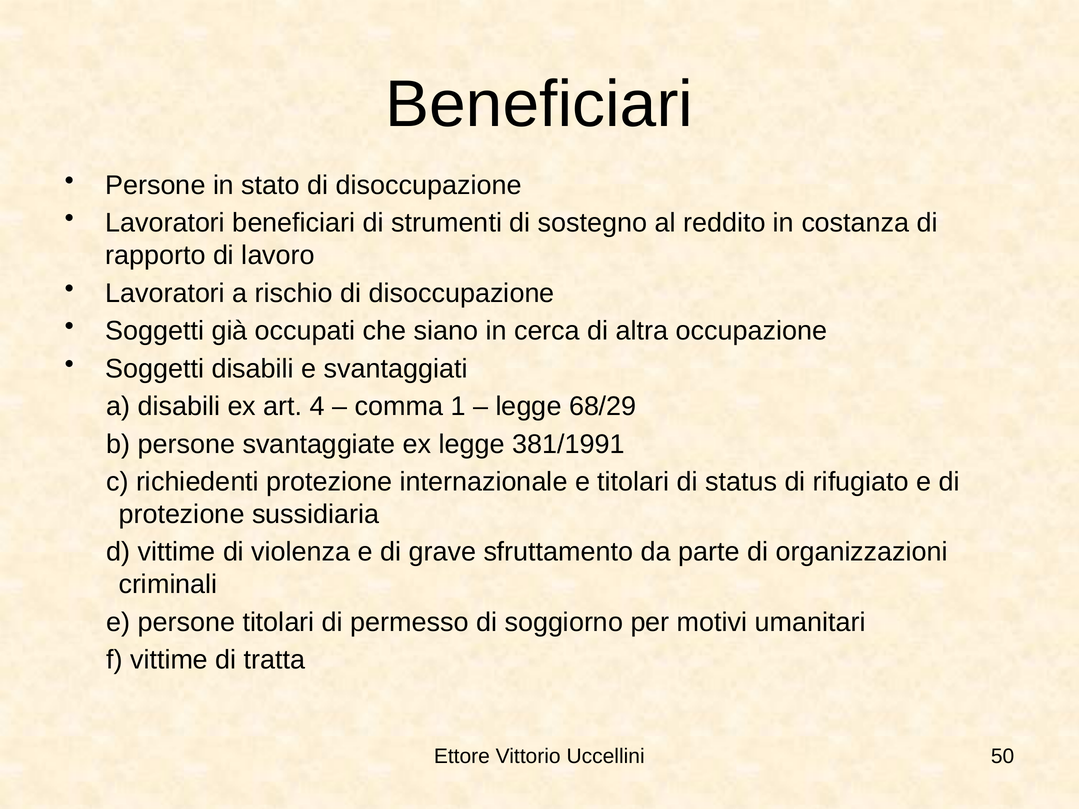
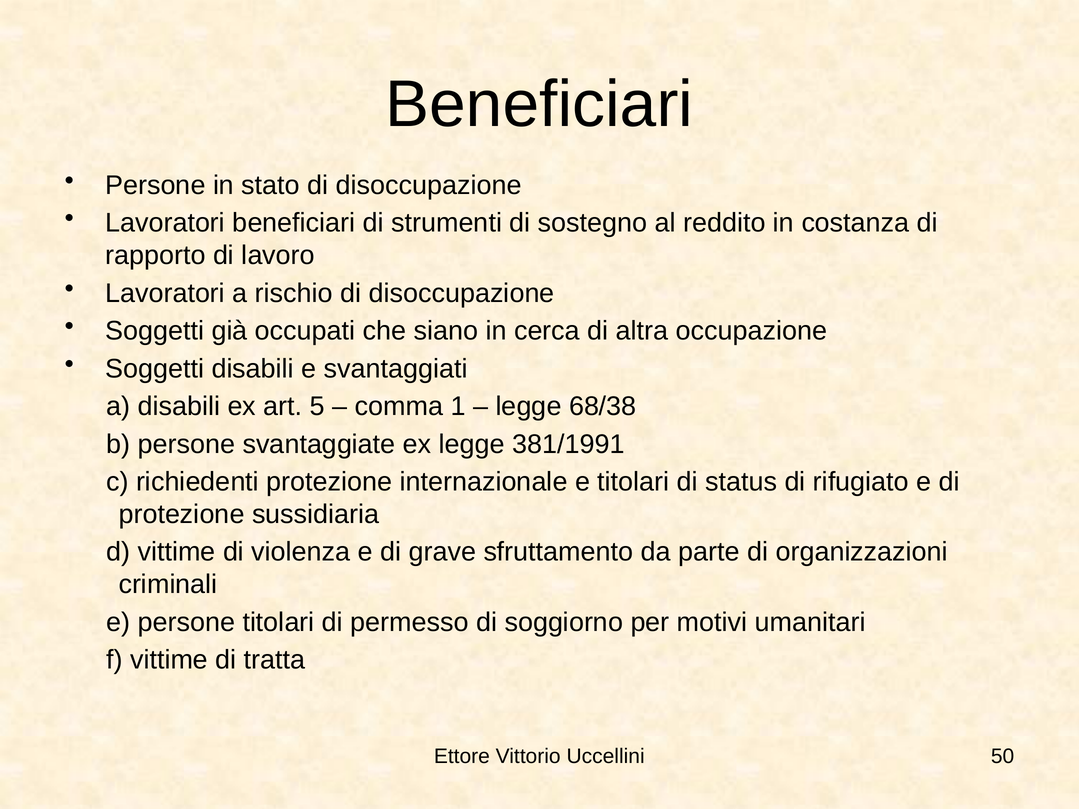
4: 4 -> 5
68/29: 68/29 -> 68/38
